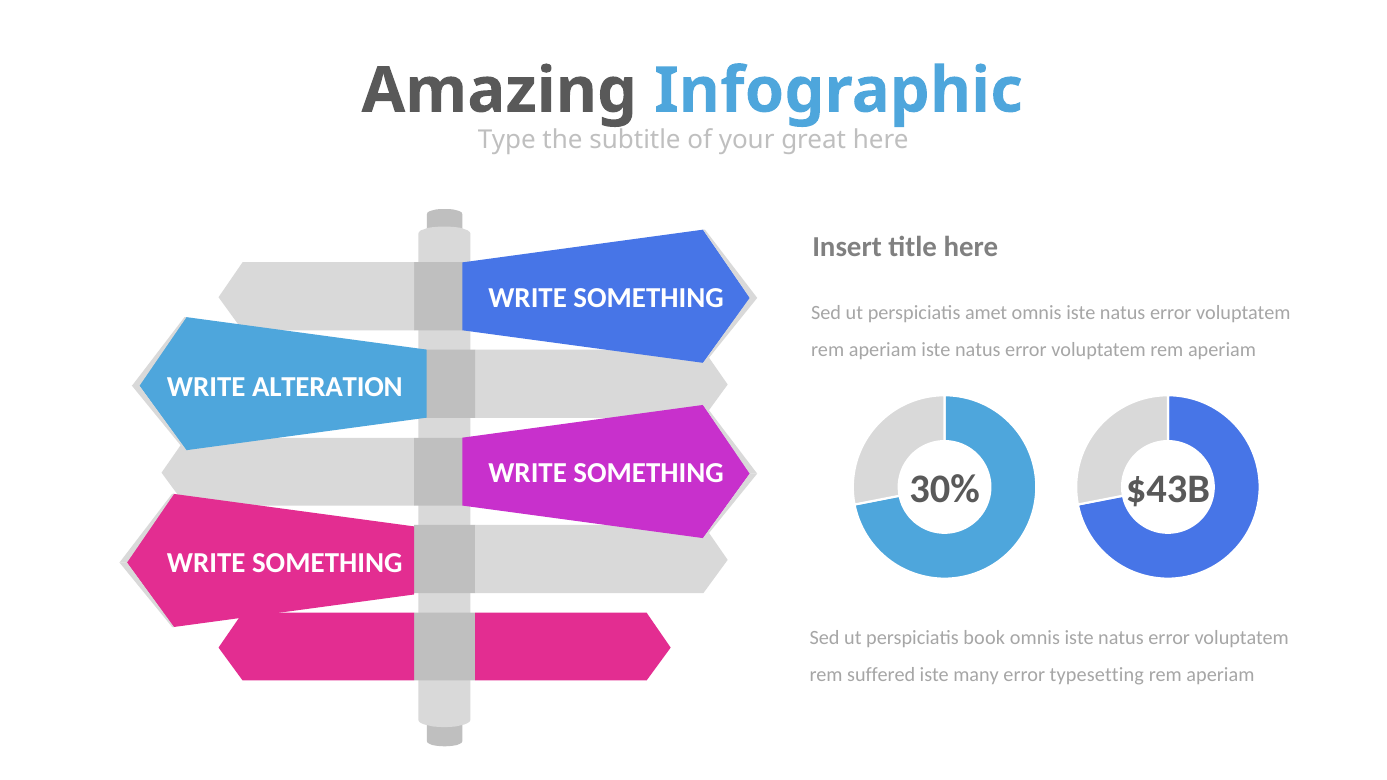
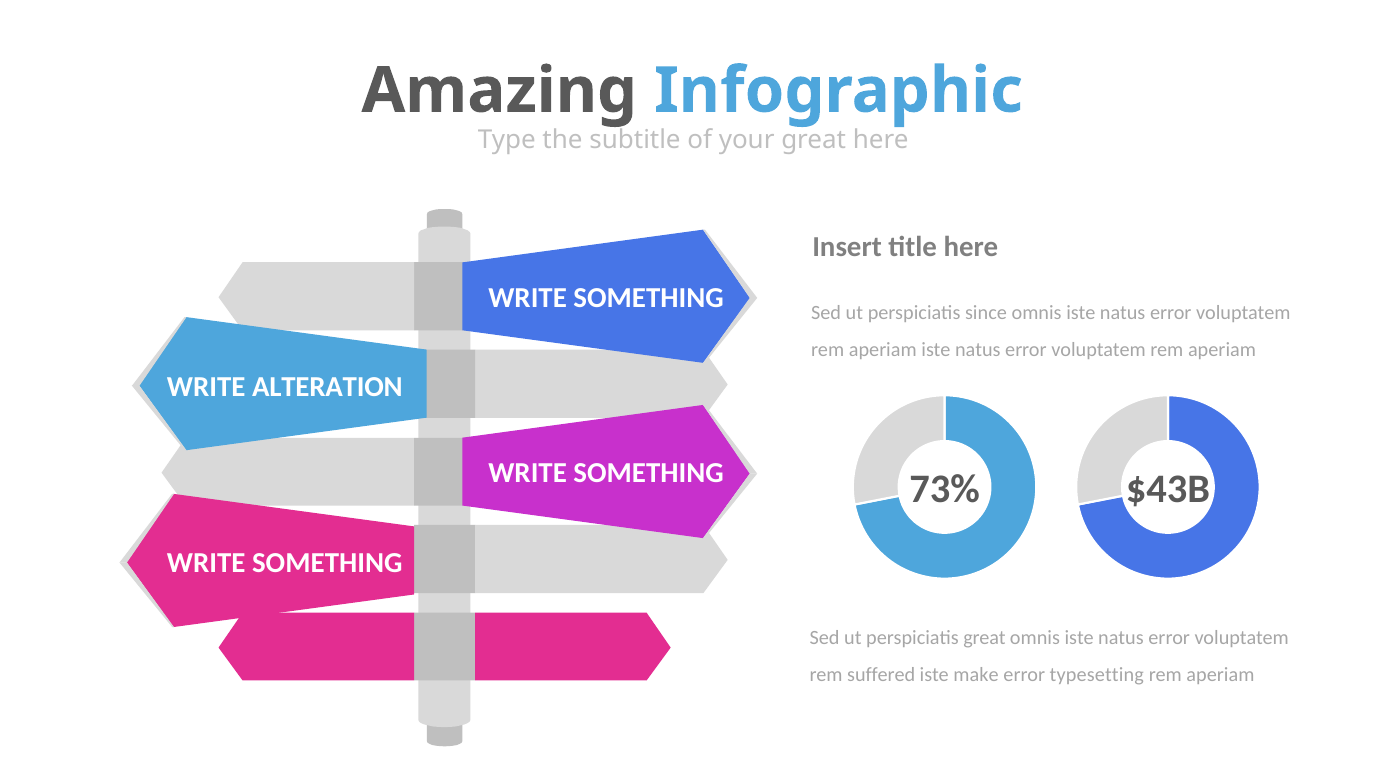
amet: amet -> since
30%: 30% -> 73%
perspiciatis book: book -> great
many: many -> make
